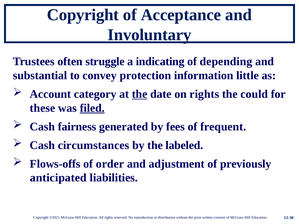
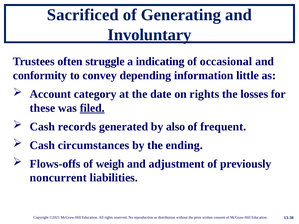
Copyright at (83, 15): Copyright -> Sacrificed
Acceptance: Acceptance -> Generating
depending: depending -> occasional
substantial: substantial -> conformity
protection: protection -> depending
the at (140, 94) underline: present -> none
could: could -> losses
fairness: fairness -> records
fees: fees -> also
labeled: labeled -> ending
order: order -> weigh
anticipated: anticipated -> noncurrent
